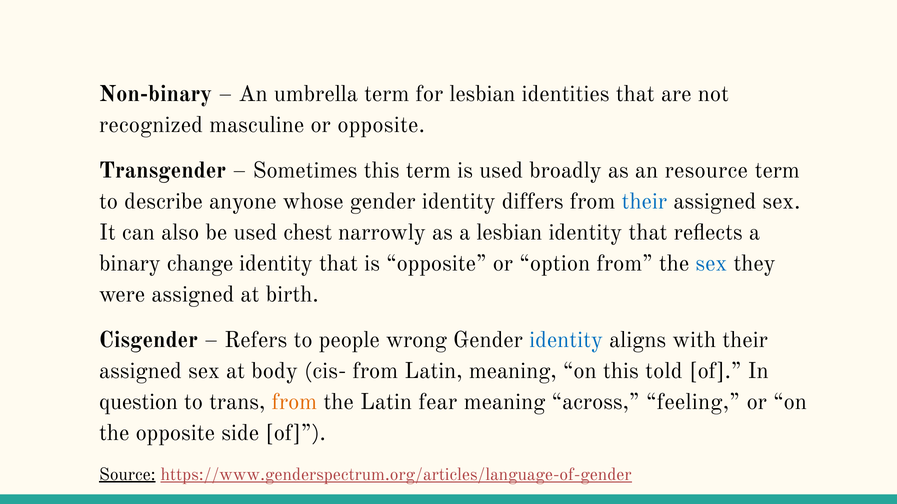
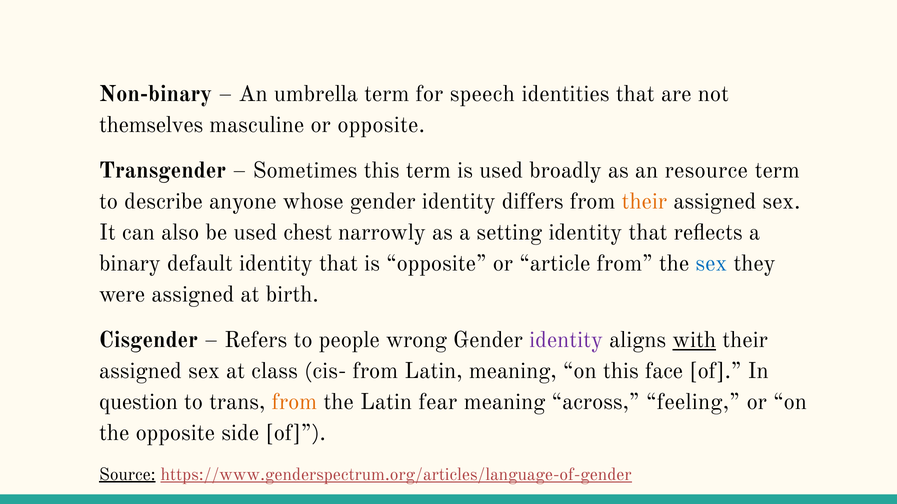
for lesbian: lesbian -> speech
recognized: recognized -> themselves
their at (644, 202) colour: blue -> orange
a lesbian: lesbian -> setting
change: change -> default
option: option -> article
identity at (566, 340) colour: blue -> purple
with underline: none -> present
body: body -> class
told: told -> face
